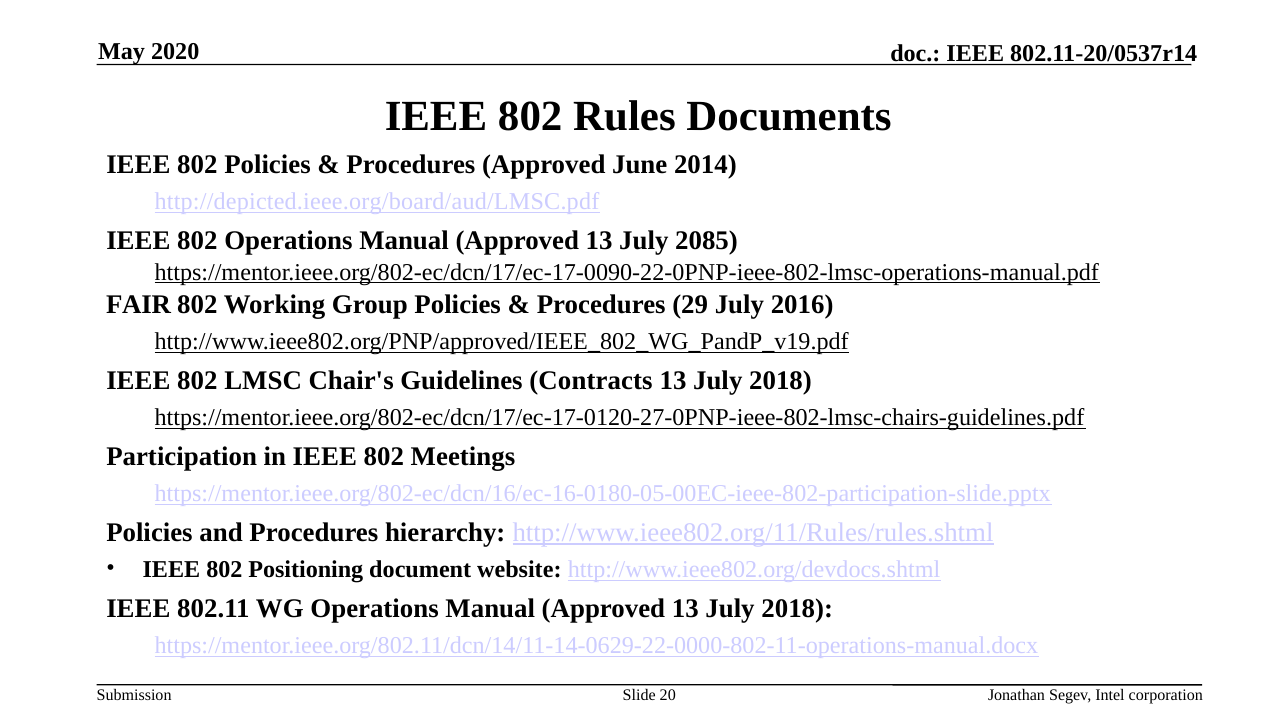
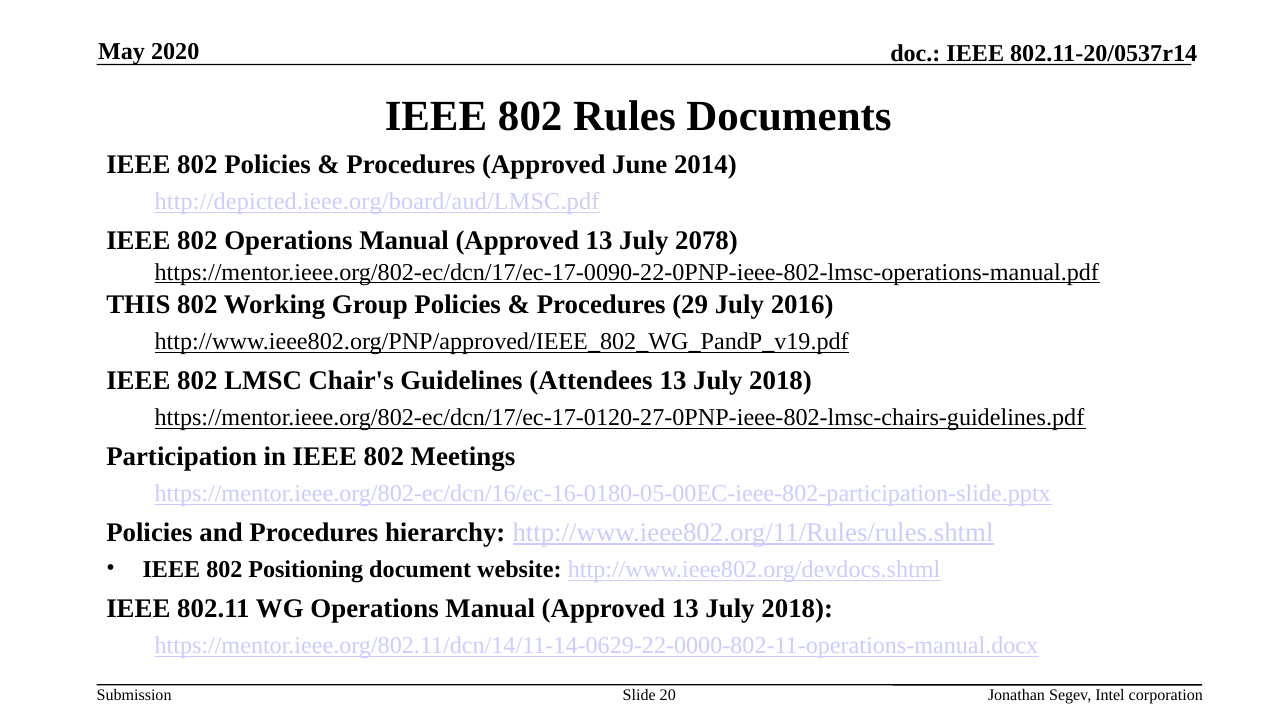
2085: 2085 -> 2078
FAIR: FAIR -> THIS
Contracts: Contracts -> Attendees
